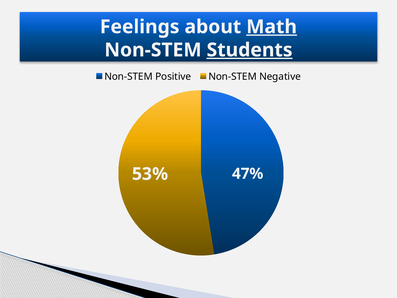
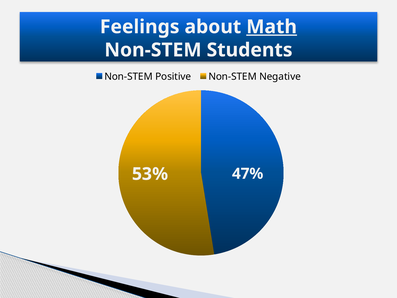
Students underline: present -> none
